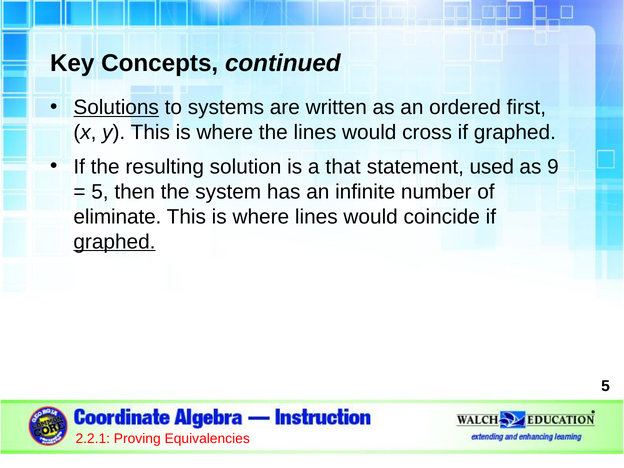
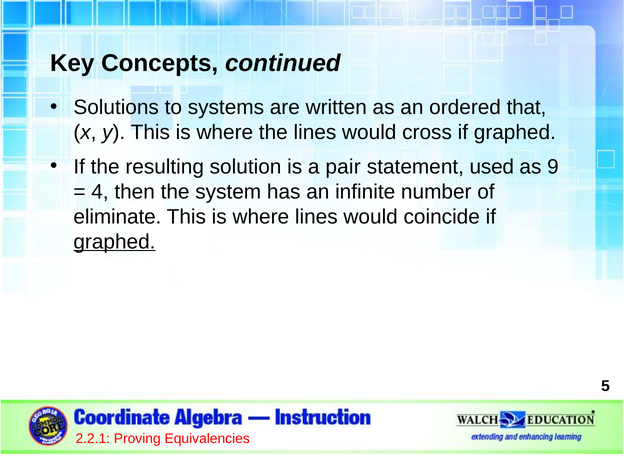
Solutions underline: present -> none
first: first -> that
that: that -> pair
5 at (100, 192): 5 -> 4
